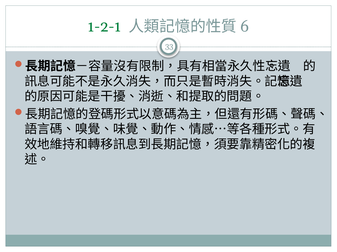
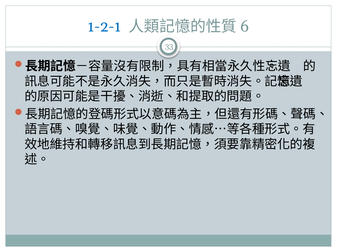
1-2-1 colour: green -> blue
